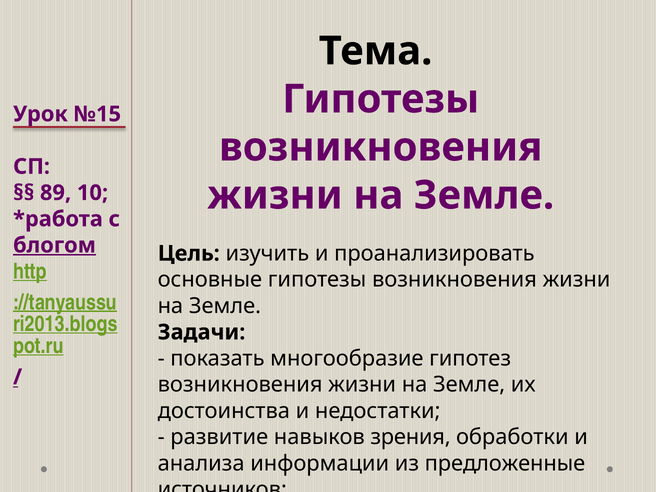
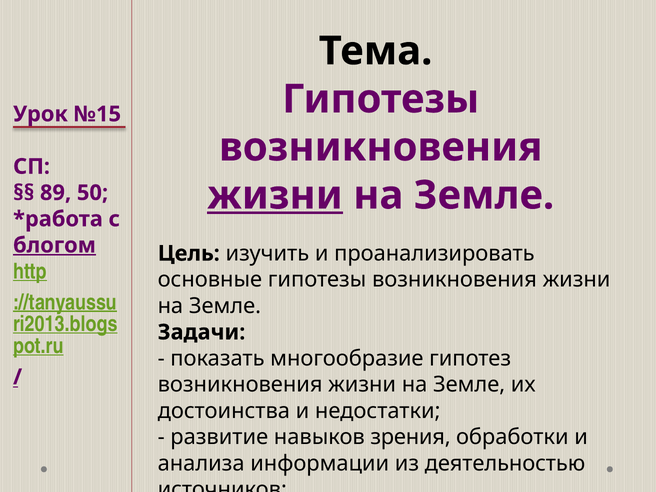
жизни at (275, 195) underline: none -> present
10: 10 -> 50
предложенные: предложенные -> деятельностью
